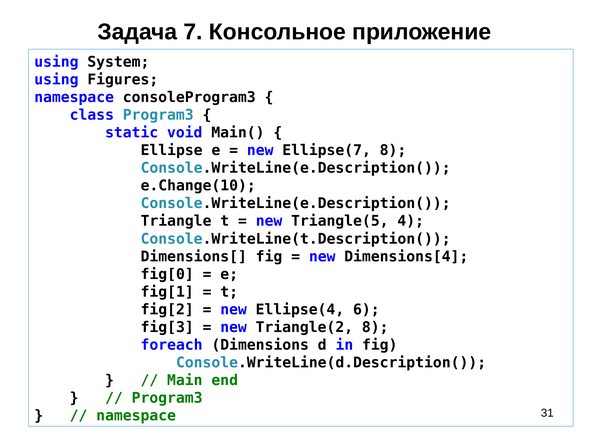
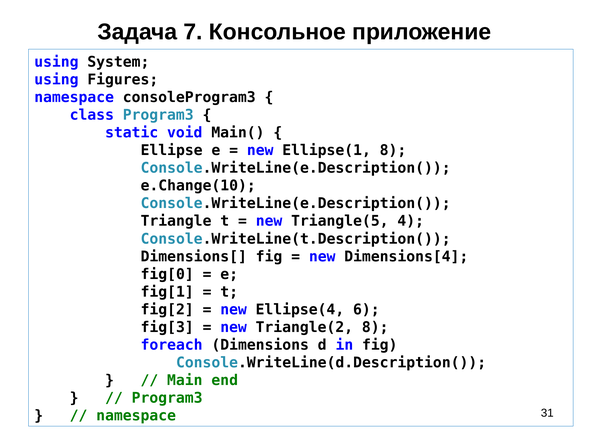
Ellipse(7: Ellipse(7 -> Ellipse(1
